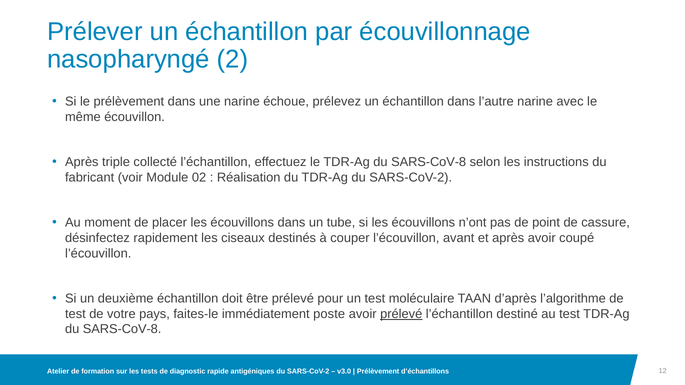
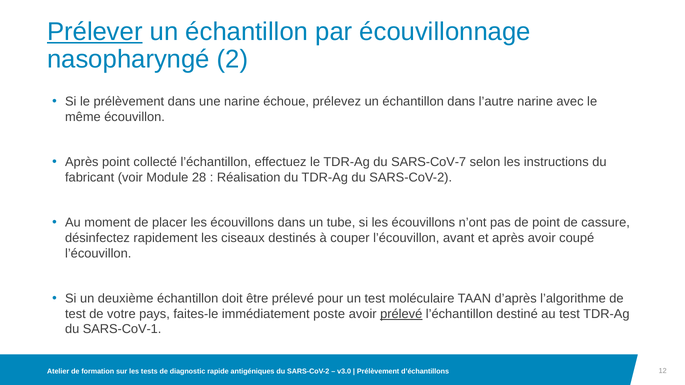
Prélever underline: none -> present
Après triple: triple -> point
le TDR-Ag du SARS-CoV-8: SARS-CoV-8 -> SARS-CoV-7
02: 02 -> 28
SARS-CoV-8 at (122, 330): SARS-CoV-8 -> SARS-CoV-1
